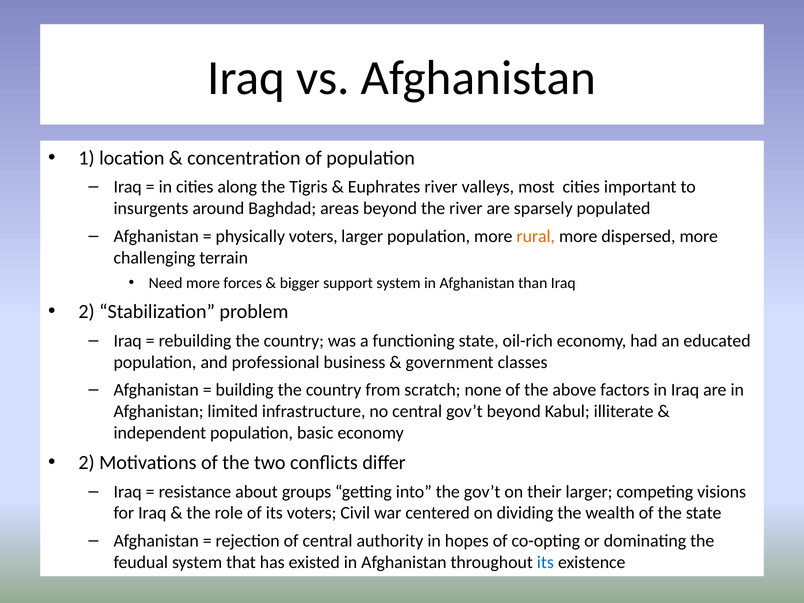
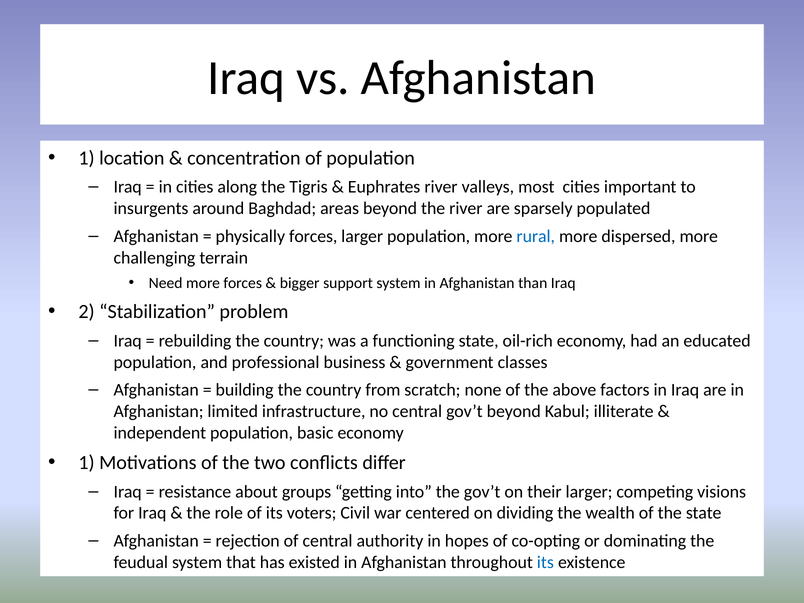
physically voters: voters -> forces
rural colour: orange -> blue
2 at (87, 463): 2 -> 1
